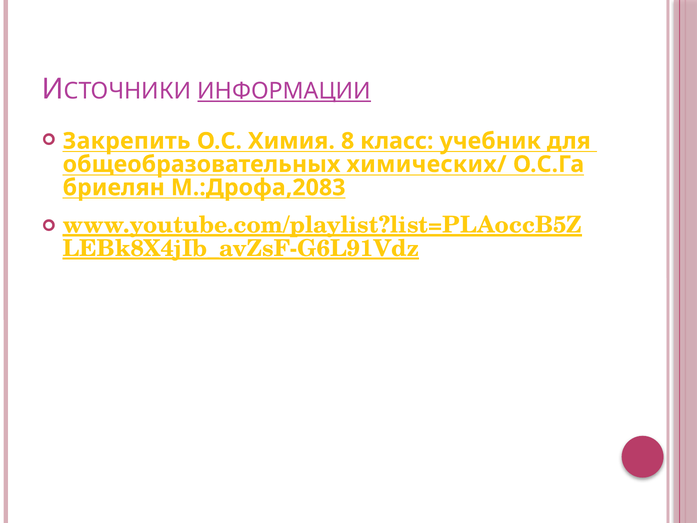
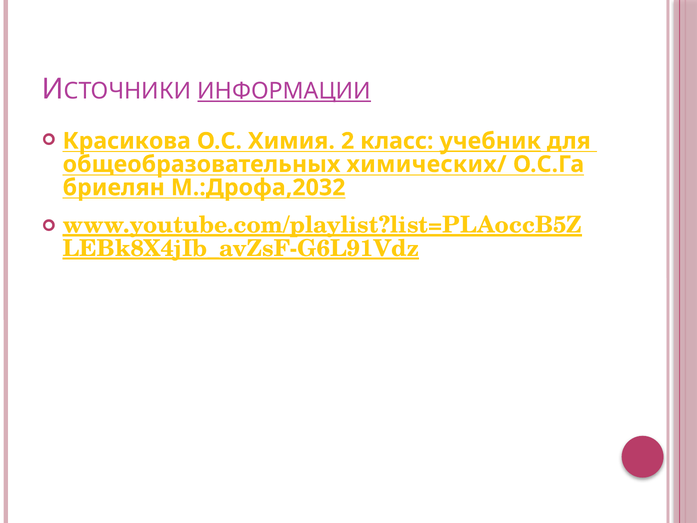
Закрепить: Закрепить -> Красикова
8: 8 -> 2
учебник underline: none -> present
М.:Дрофа,2083: М.:Дрофа,2083 -> М.:Дрофа,2032
